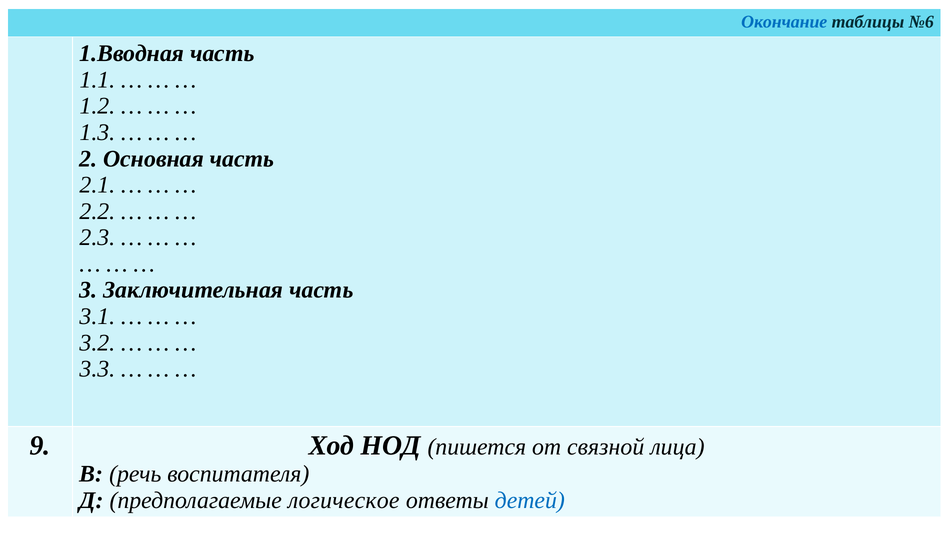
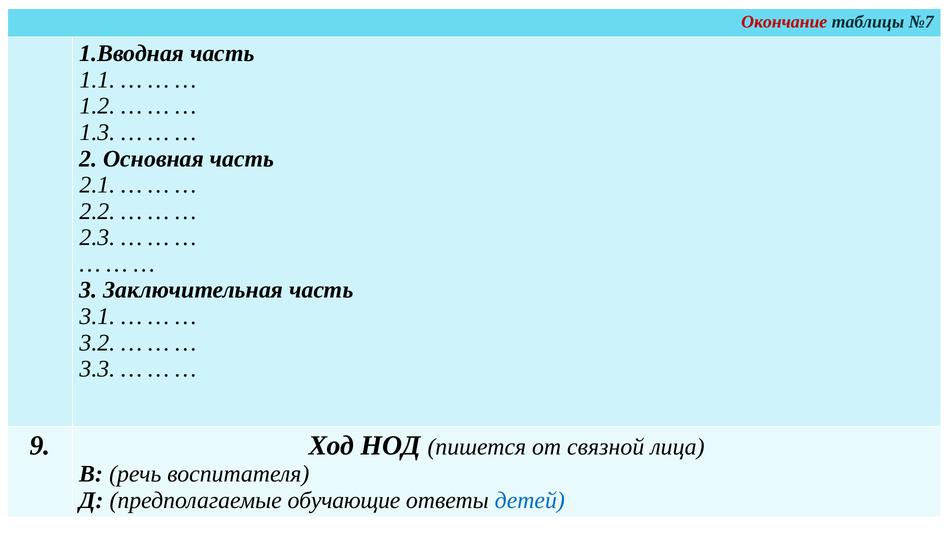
Окончание colour: blue -> red
№6: №6 -> №7
логическое: логическое -> обучающие
